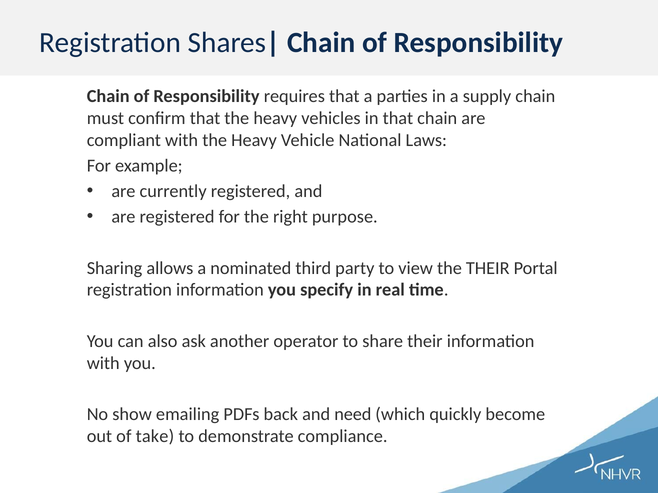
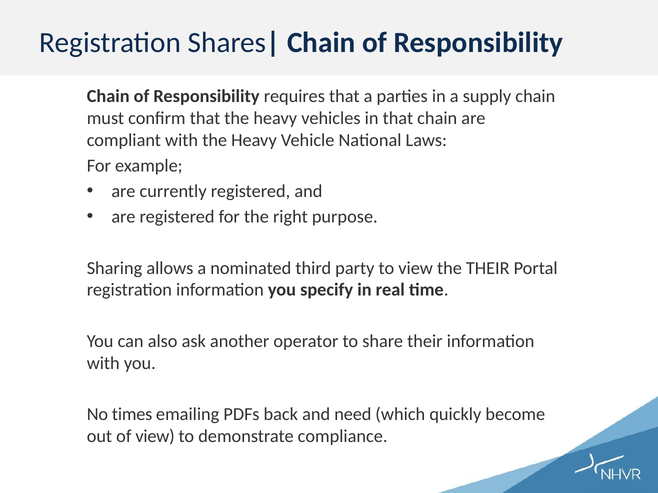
show: show -> times
of take: take -> view
